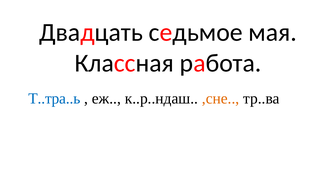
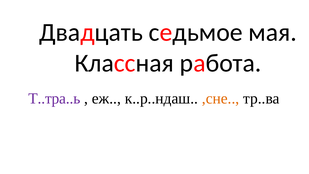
Т..тра..ь colour: blue -> purple
